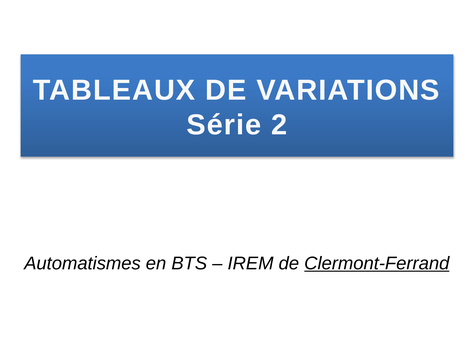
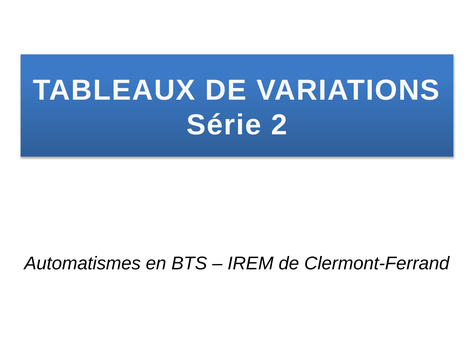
Clermont-Ferrand underline: present -> none
